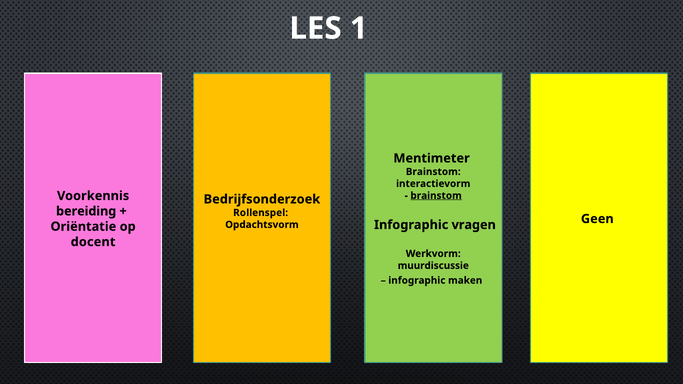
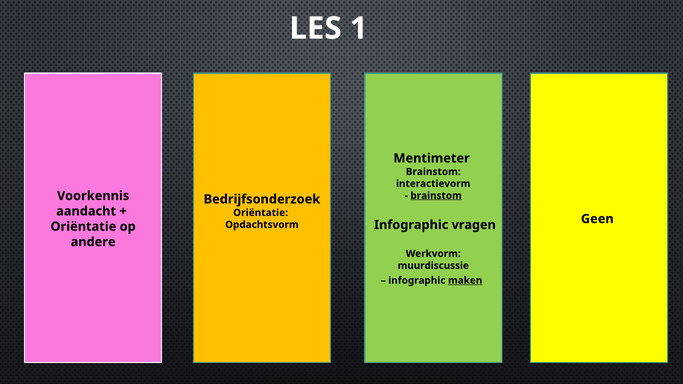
bereiding: bereiding -> aandacht
Rollenspel at (261, 213): Rollenspel -> Oriëntatie
docent: docent -> andere
maken underline: none -> present
